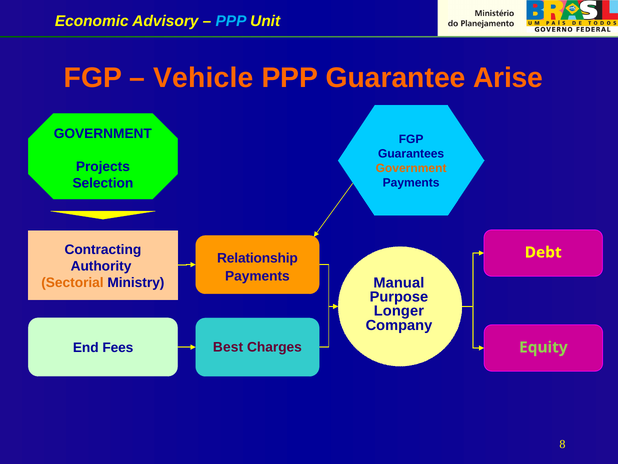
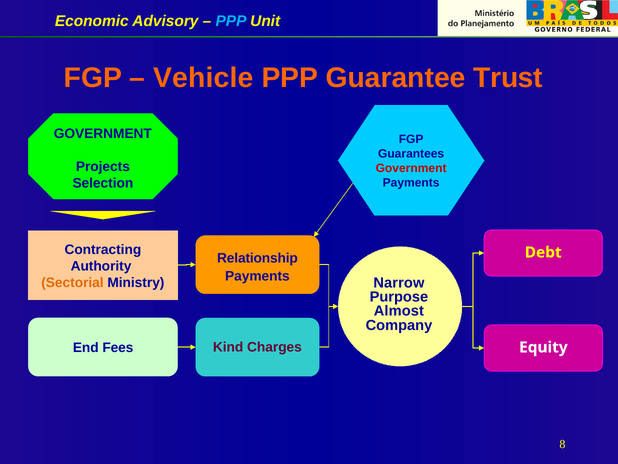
Arise: Arise -> Trust
Government at (411, 168) colour: orange -> red
Manual: Manual -> Narrow
Longer: Longer -> Almost
Best: Best -> Kind
Equity colour: light green -> white
